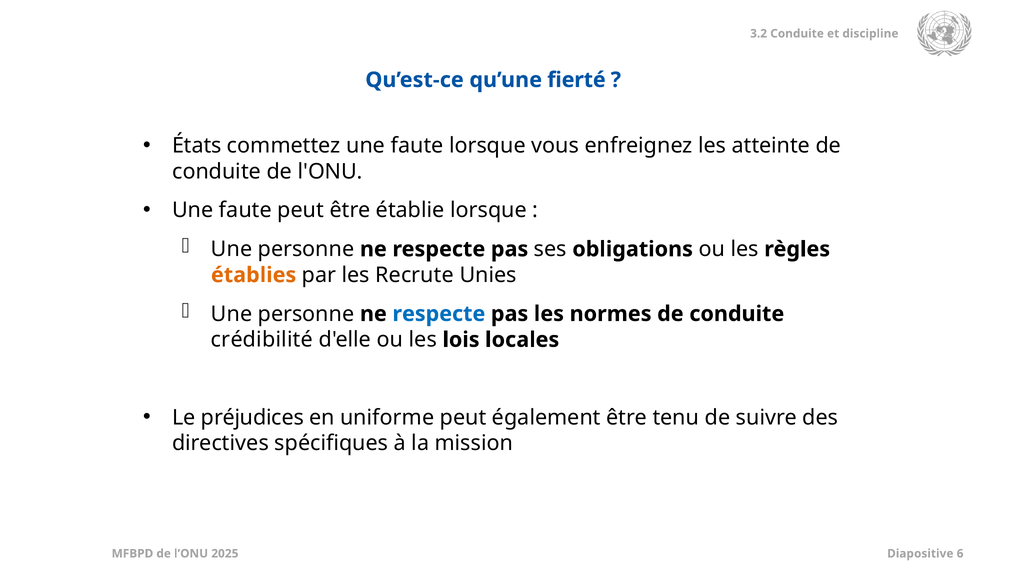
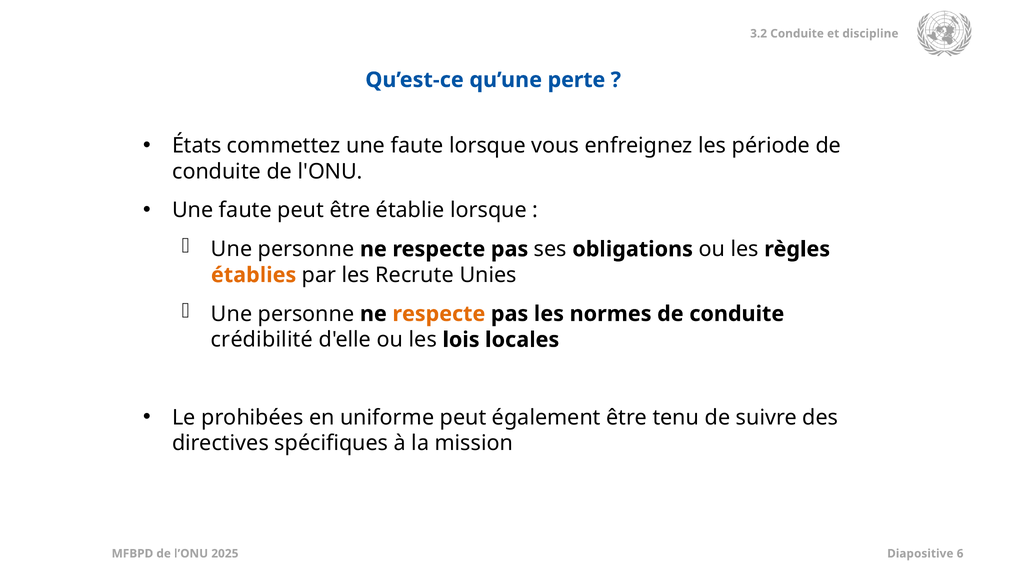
fierté: fierté -> perte
atteinte: atteinte -> période
respecte at (439, 314) colour: blue -> orange
préjudices: préjudices -> prohibées
